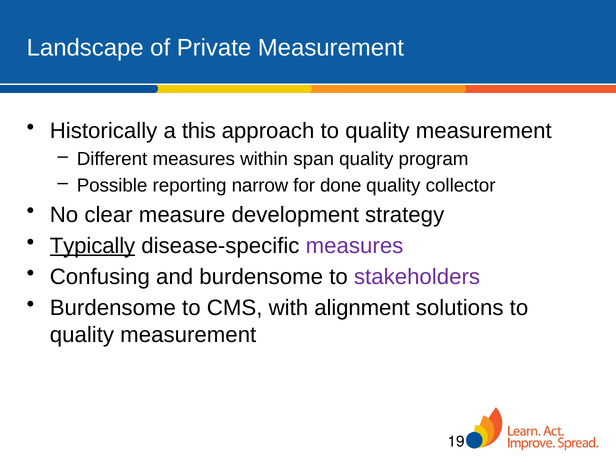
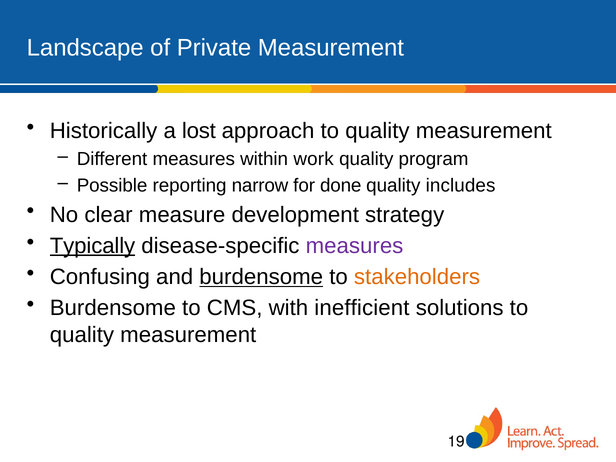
this: this -> lost
span: span -> work
collector: collector -> includes
burdensome at (261, 277) underline: none -> present
stakeholders colour: purple -> orange
alignment: alignment -> inefficient
